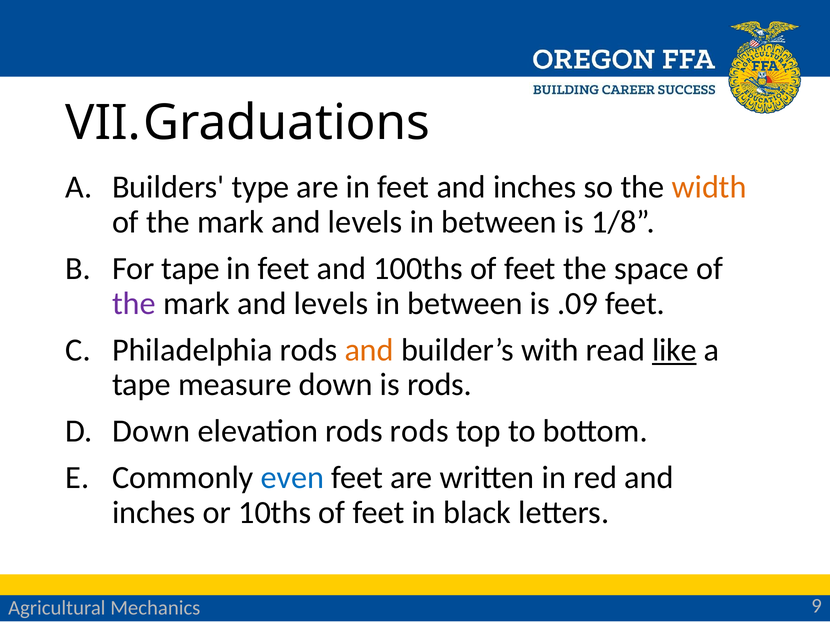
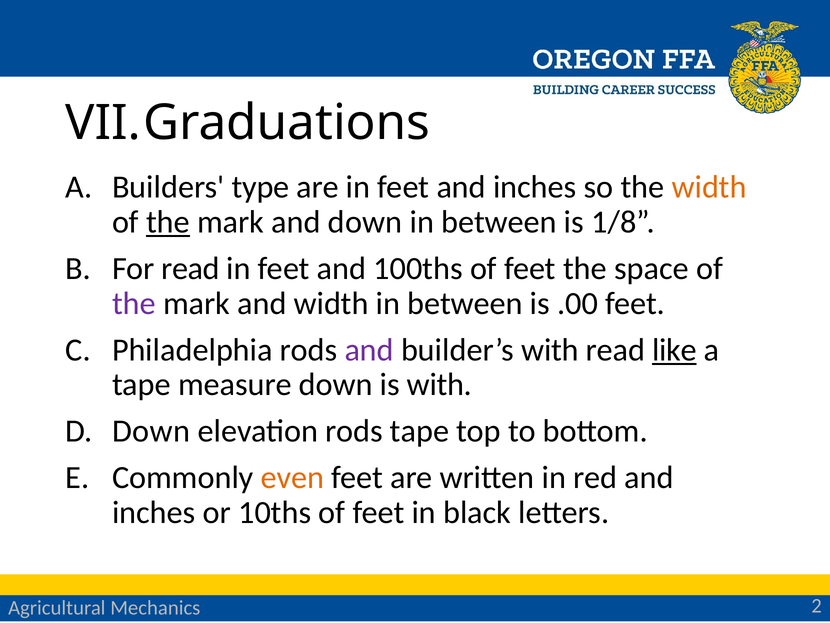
the at (168, 222) underline: none -> present
levels at (365, 222): levels -> down
For tape: tape -> read
levels at (331, 303): levels -> width
.09: .09 -> .00
and at (369, 350) colour: orange -> purple
is rods: rods -> with
rods rods: rods -> tape
even colour: blue -> orange
9: 9 -> 2
